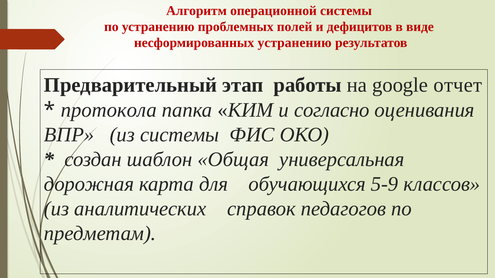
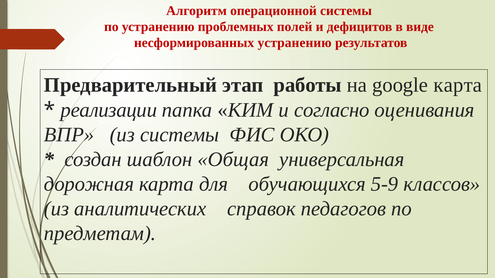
google отчет: отчет -> карта
протокола: протокола -> реализации
